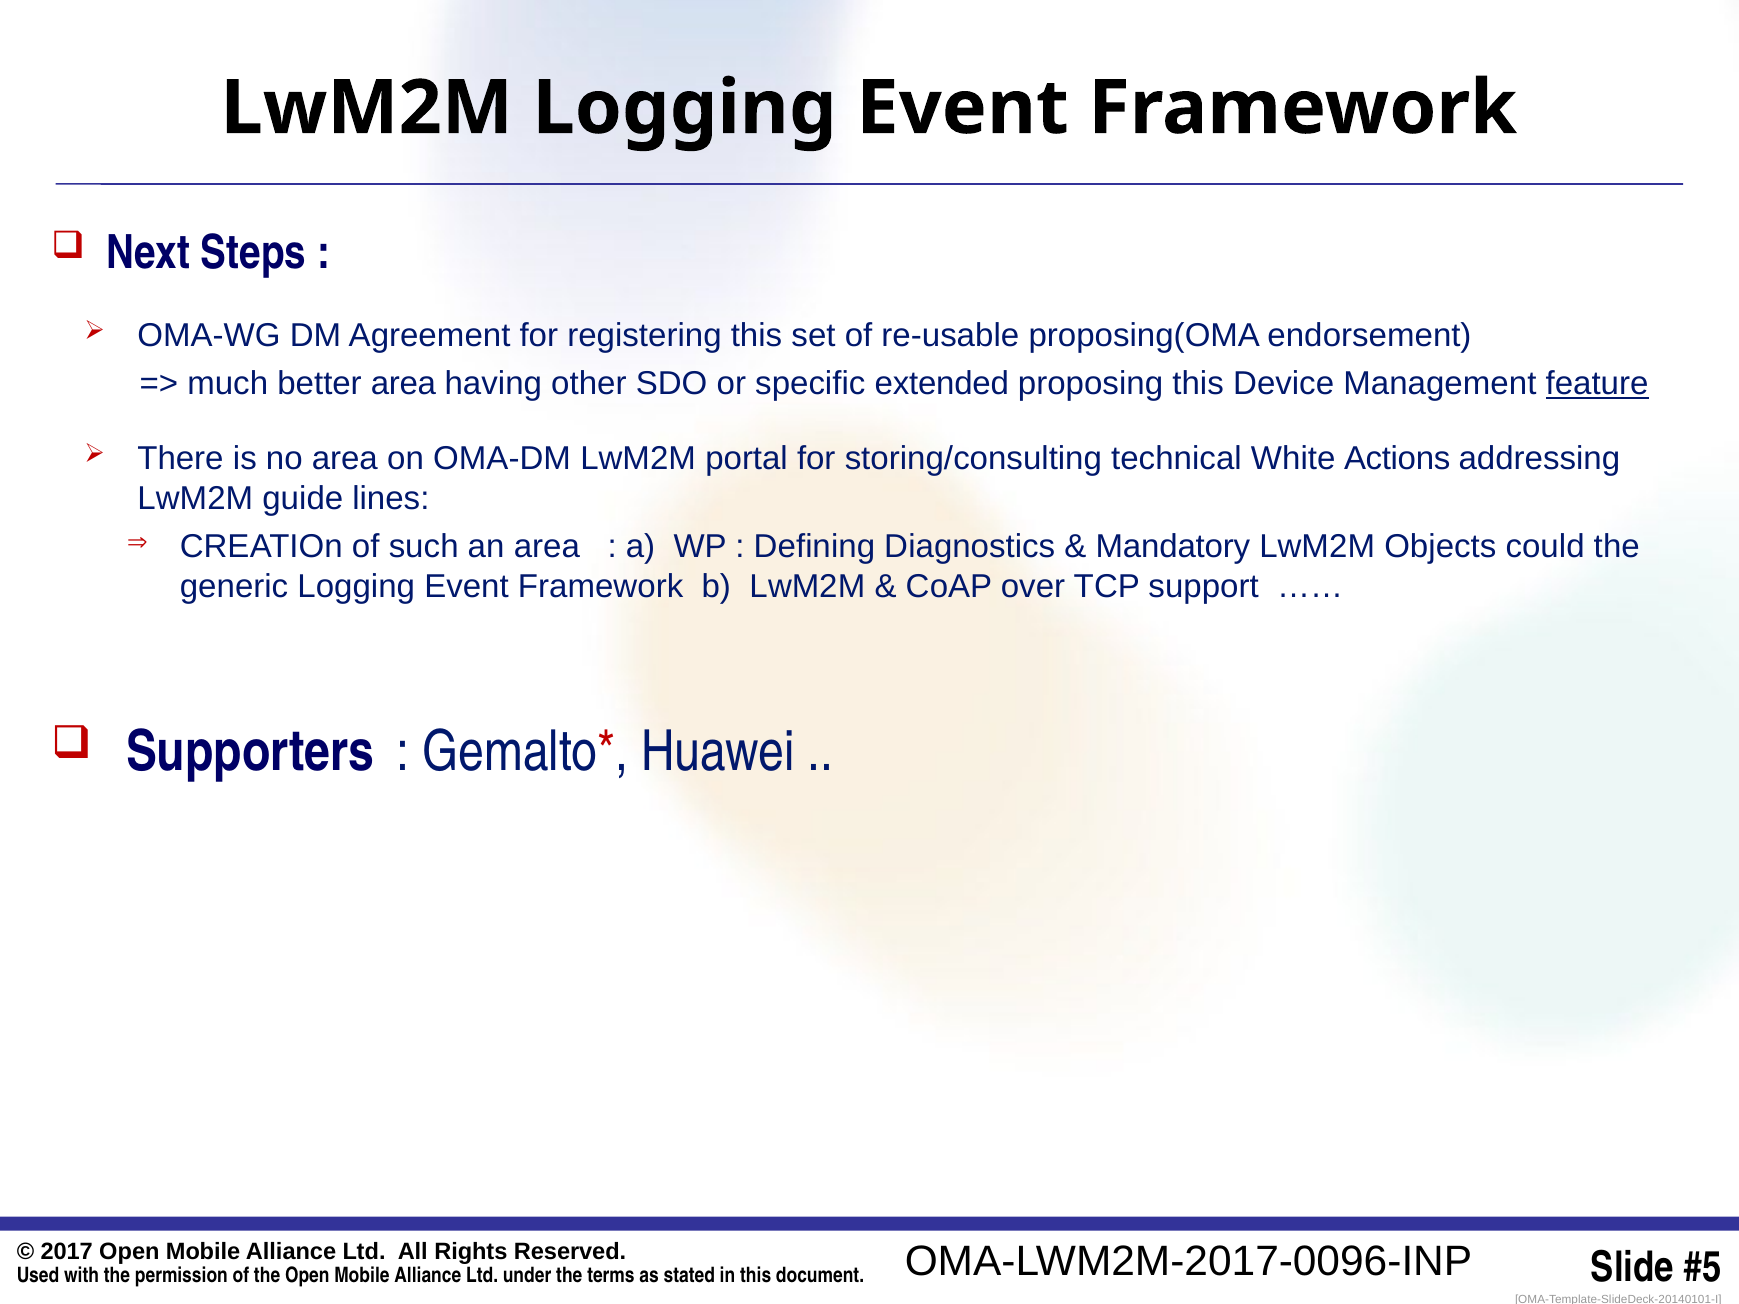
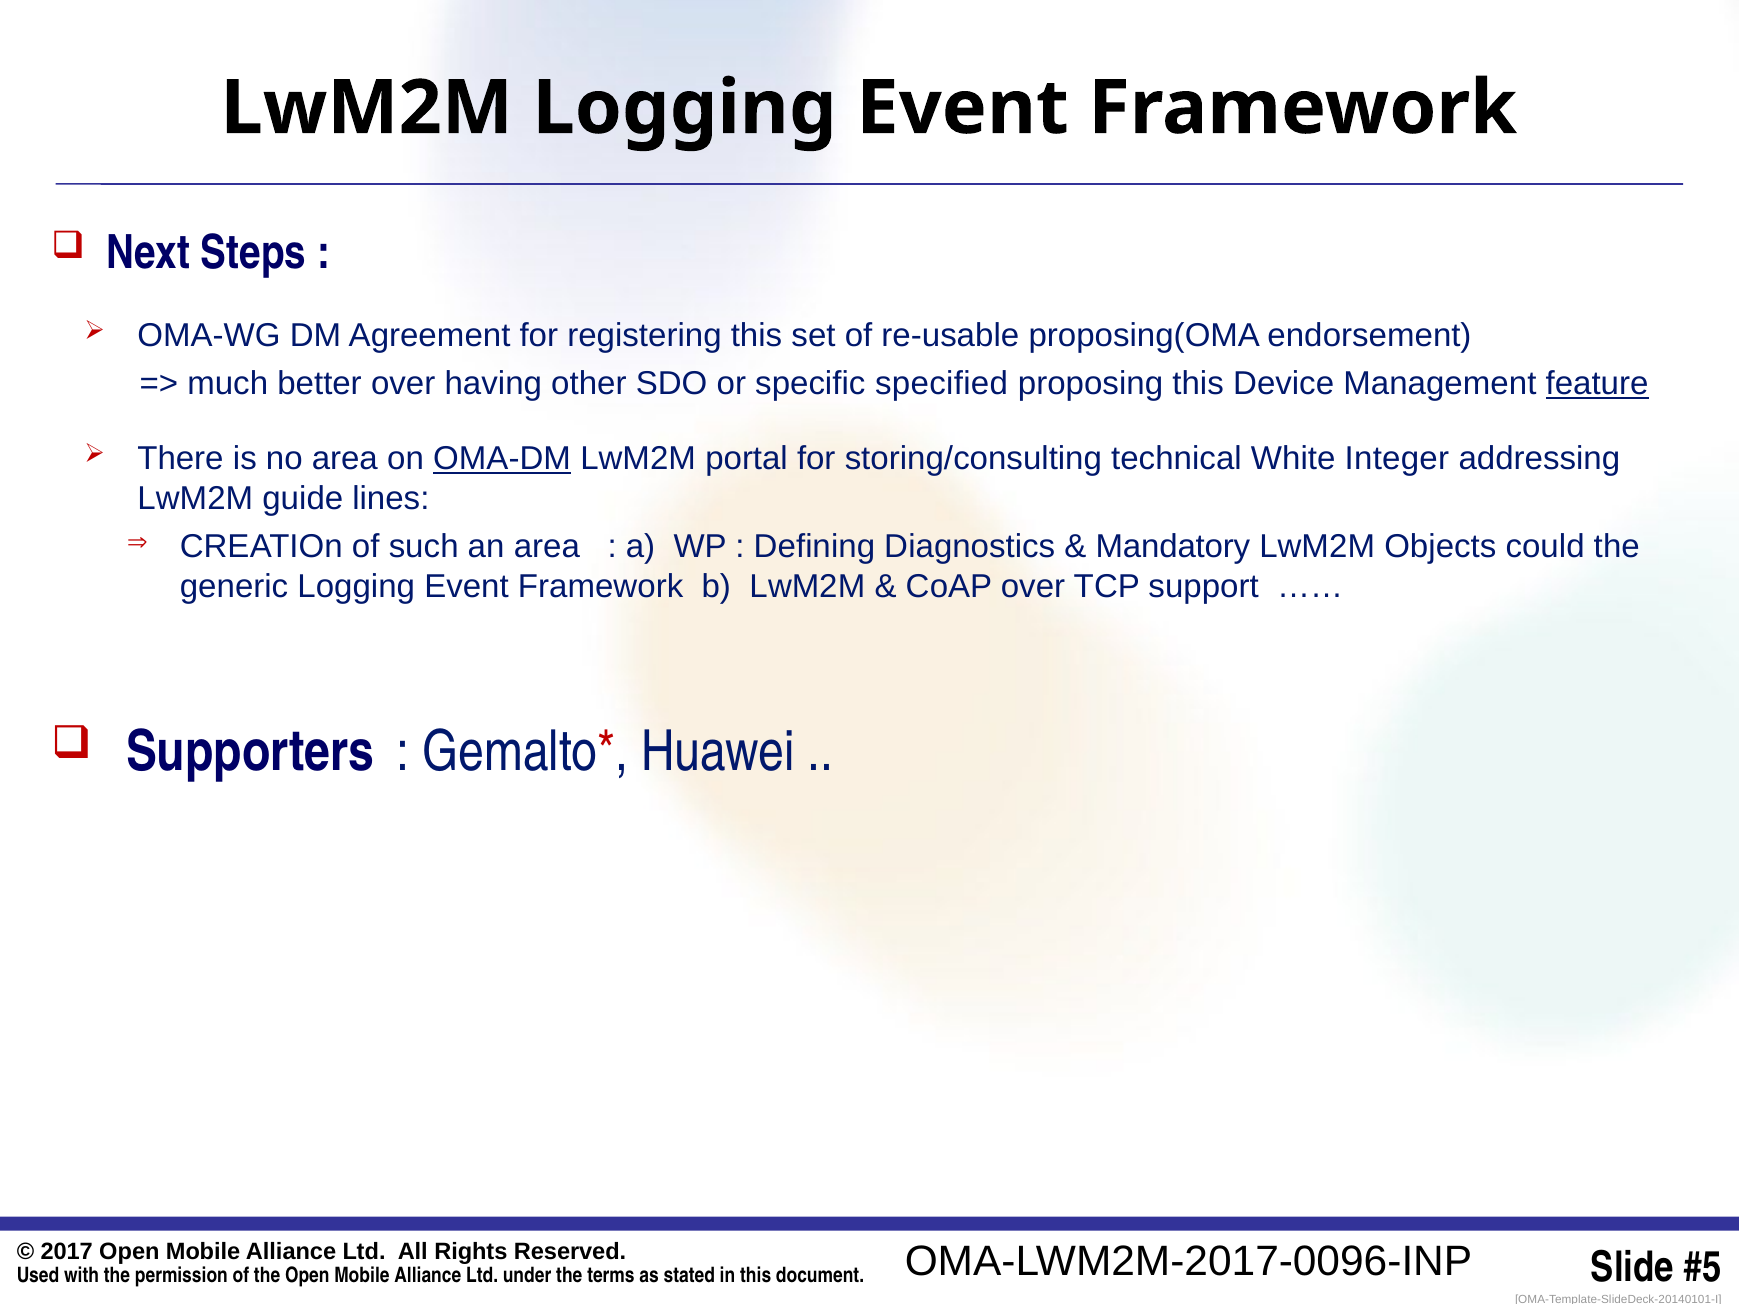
better area: area -> over
extended: extended -> specified
OMA-DM underline: none -> present
Actions: Actions -> Integer
